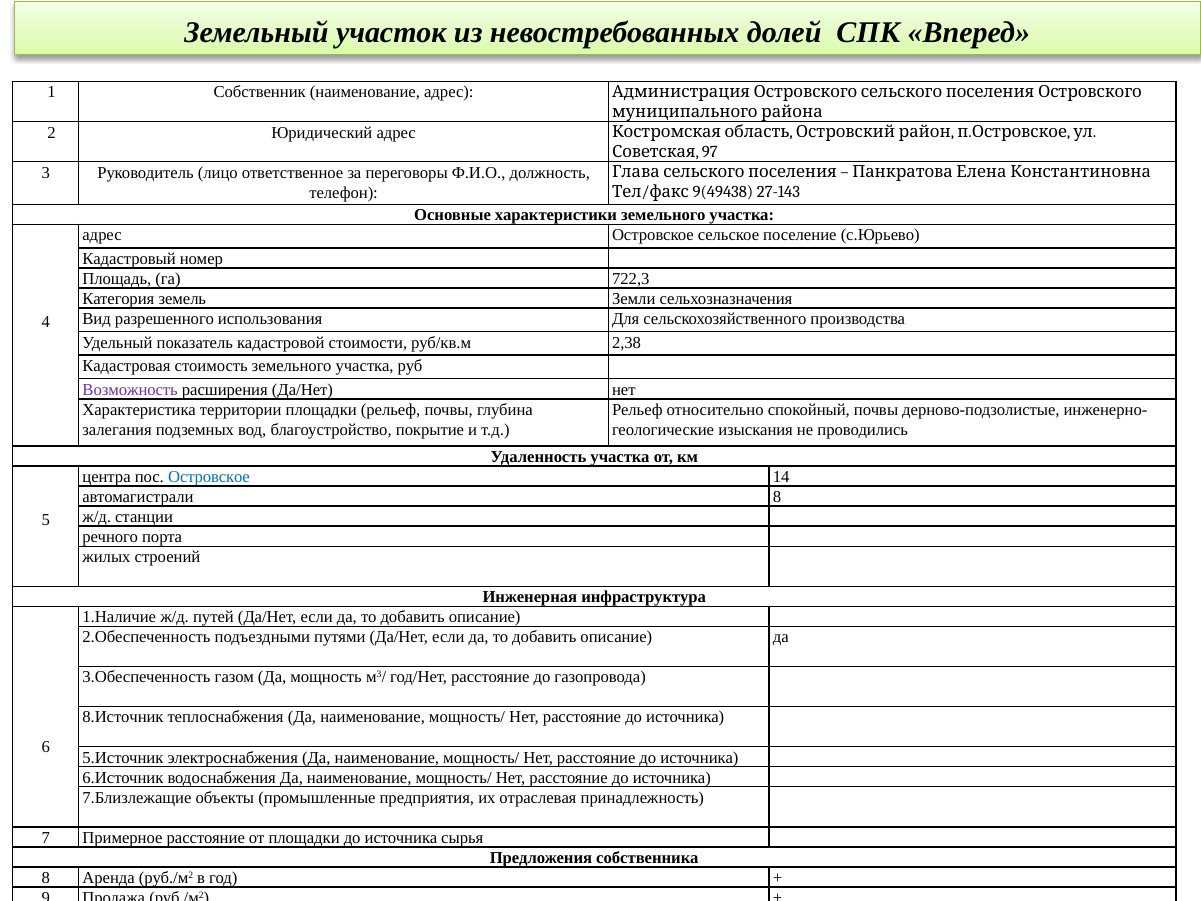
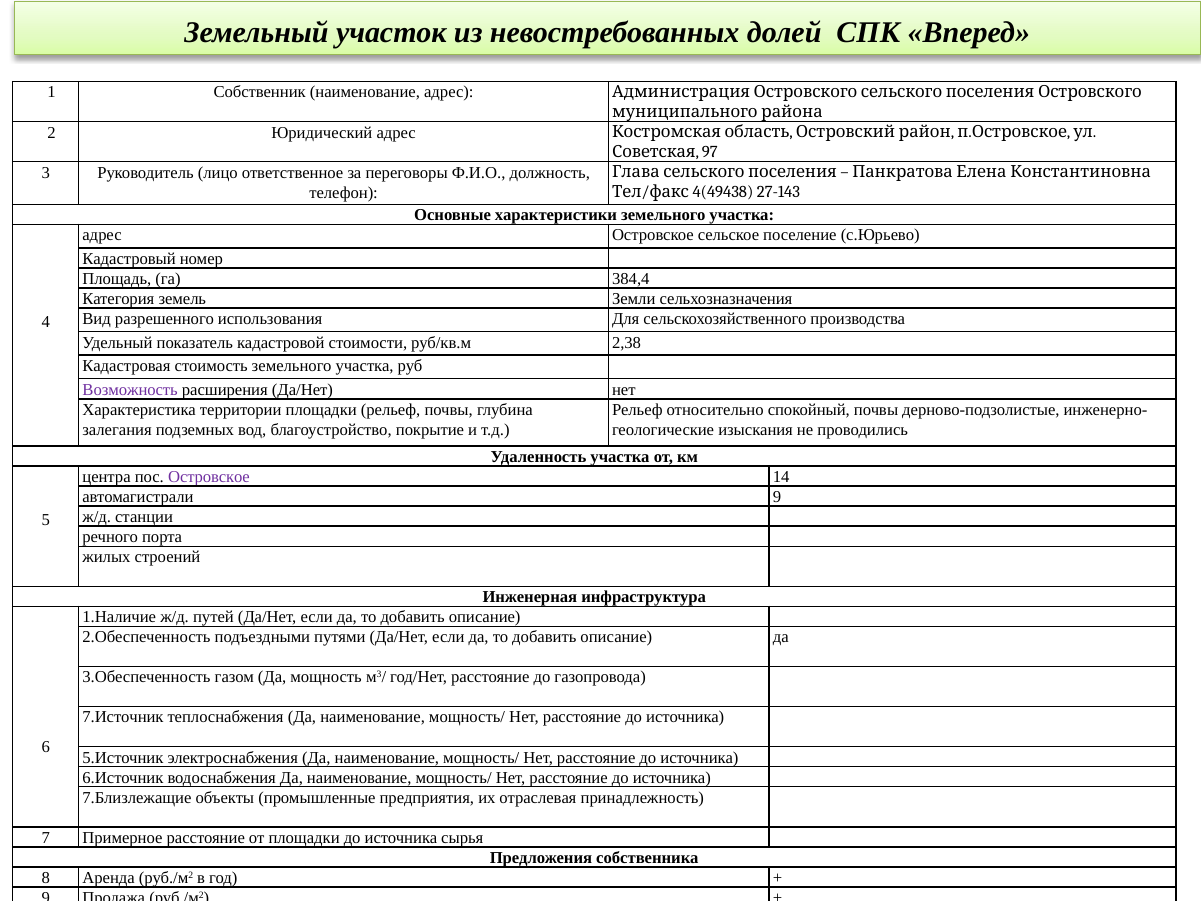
9(49438: 9(49438 -> 4(49438
722,3: 722,3 -> 384,4
Островское at (209, 477) colour: blue -> purple
автомагистрали 8: 8 -> 9
8.Источник: 8.Источник -> 7.Источник
